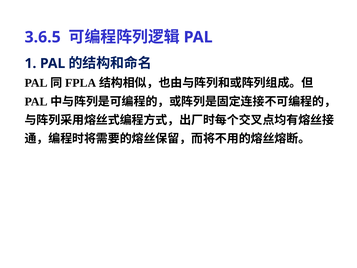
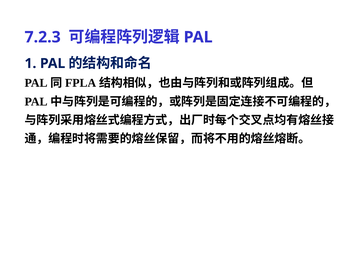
3.6.5: 3.6.5 -> 7.2.3
